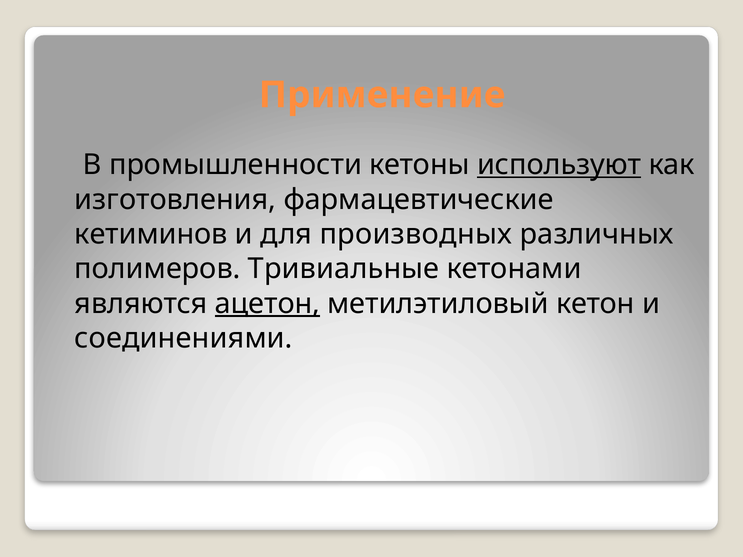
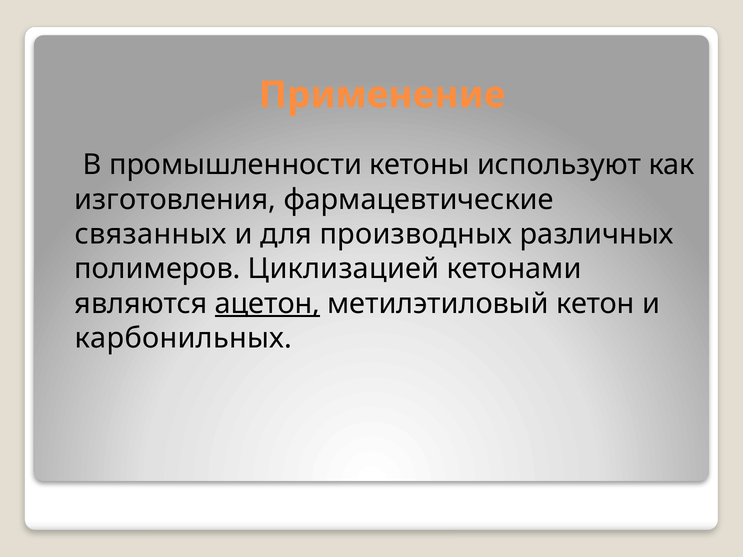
используют underline: present -> none
кетиминов: кетиминов -> связанных
Тривиальные: Тривиальные -> Циклизацией
соединениями: соединениями -> карбонильных
